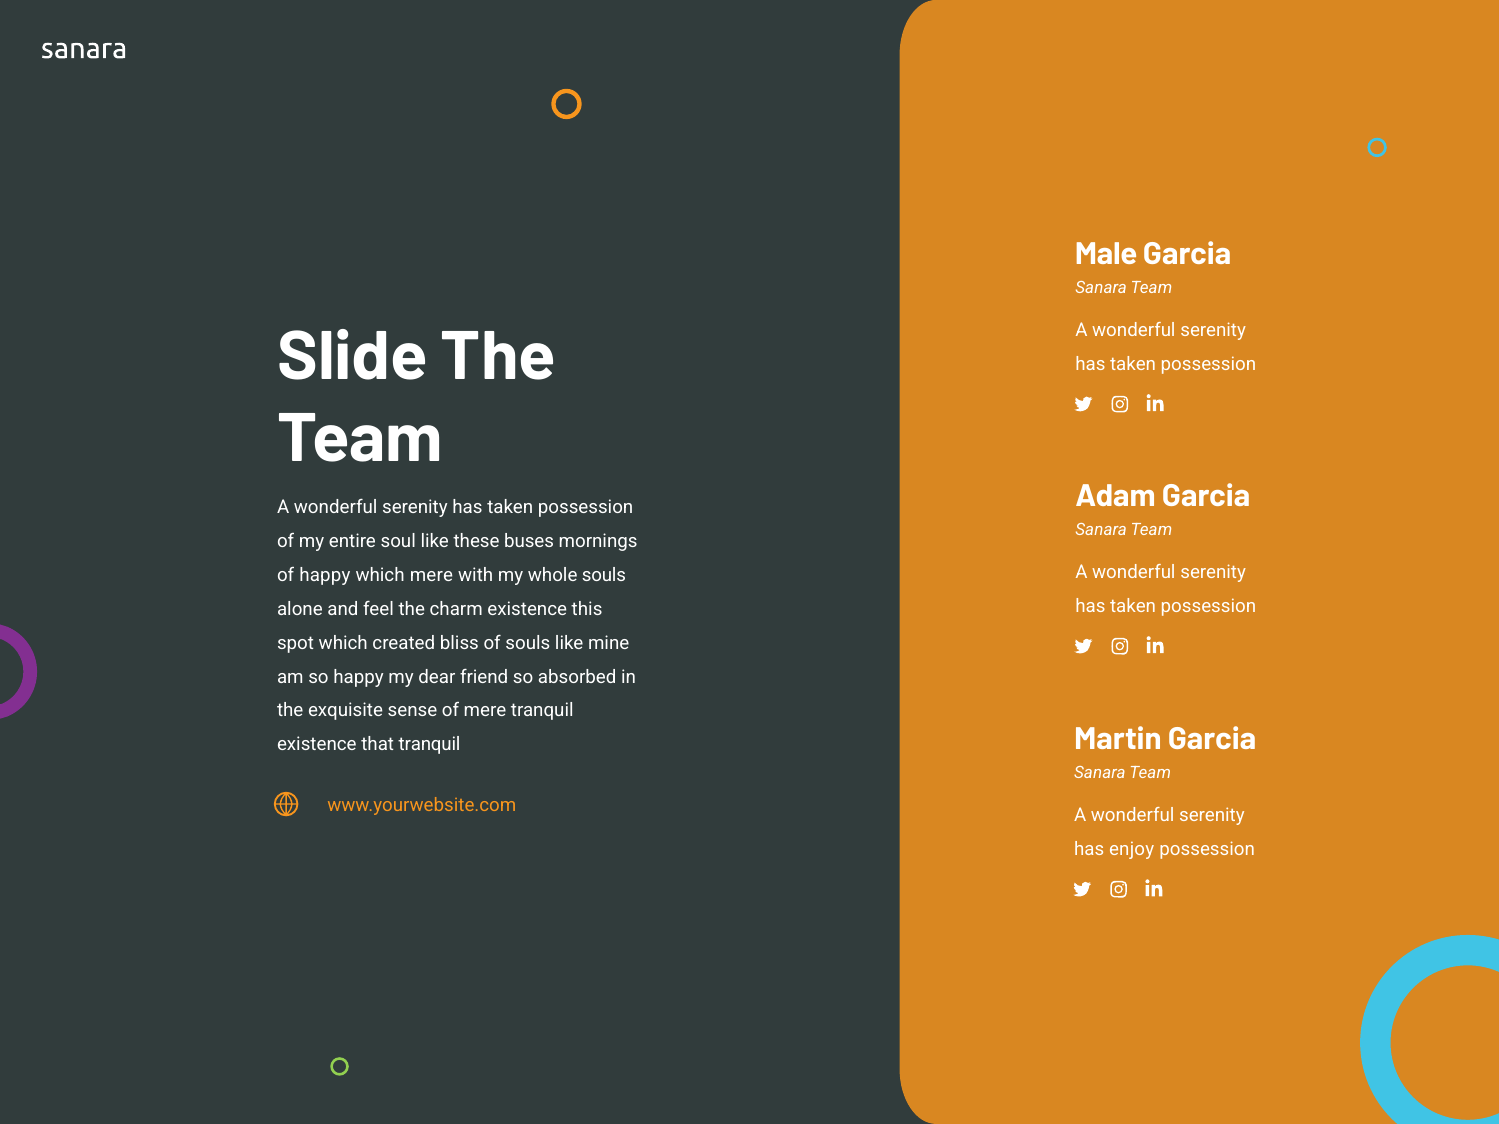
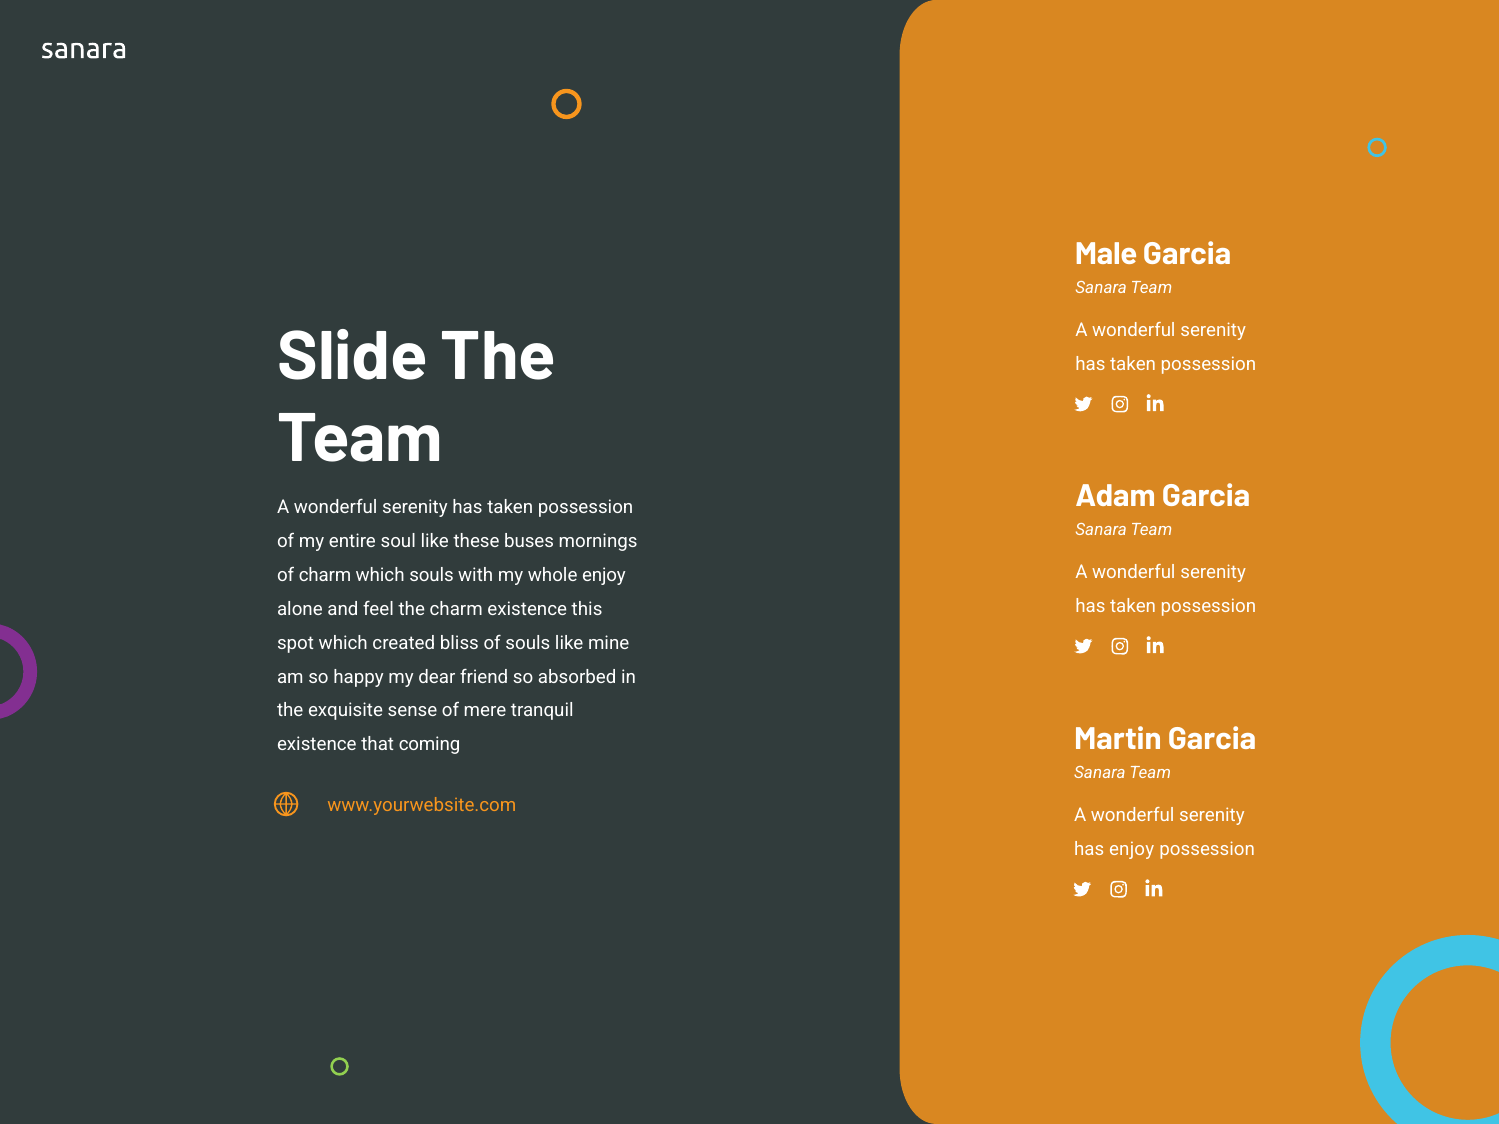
of happy: happy -> charm
which mere: mere -> souls
whole souls: souls -> enjoy
that tranquil: tranquil -> coming
